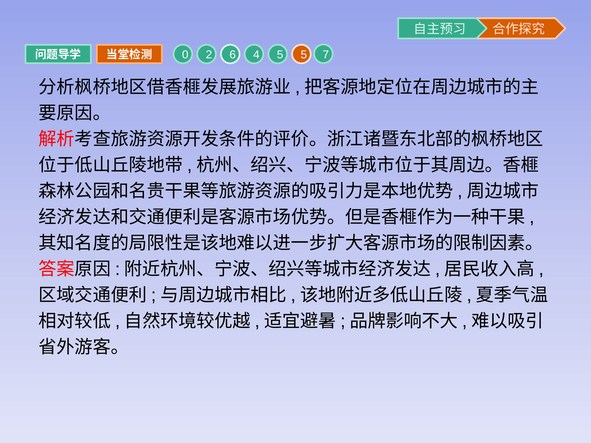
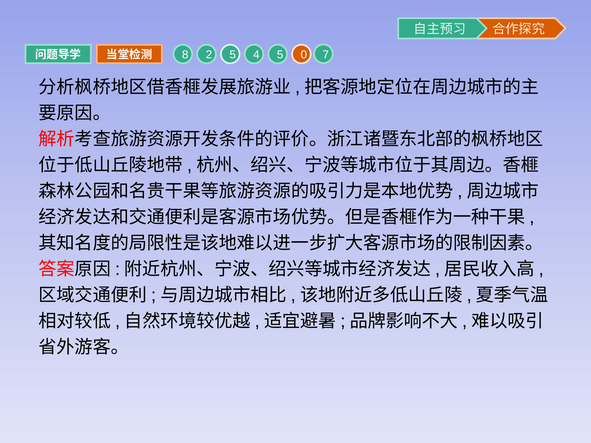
0: 0 -> 8
2 6: 6 -> 5
5 5: 5 -> 0
